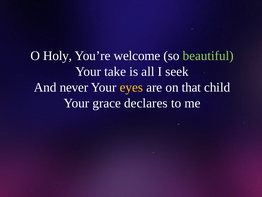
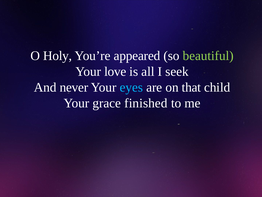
welcome: welcome -> appeared
take: take -> love
eyes colour: yellow -> light blue
declares: declares -> finished
